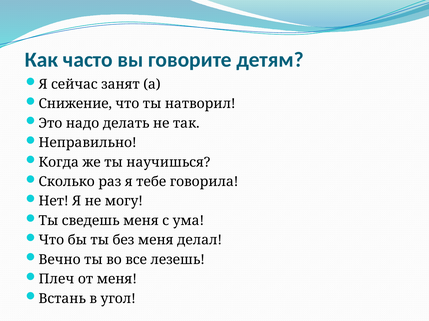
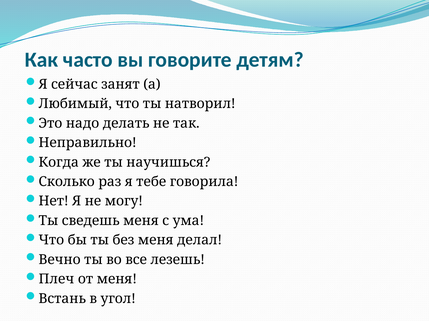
Снижение: Снижение -> Любимый
